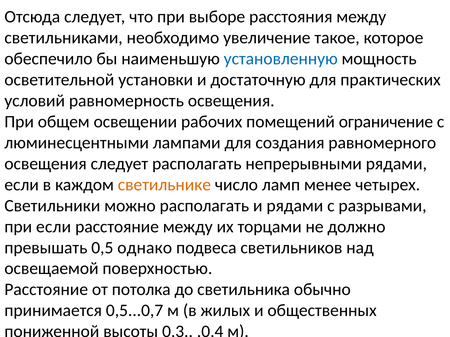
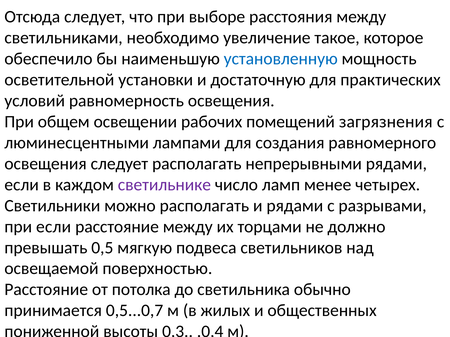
ограничение: ограничение -> загрязнения
светильнике colour: orange -> purple
однако: однако -> мягкую
